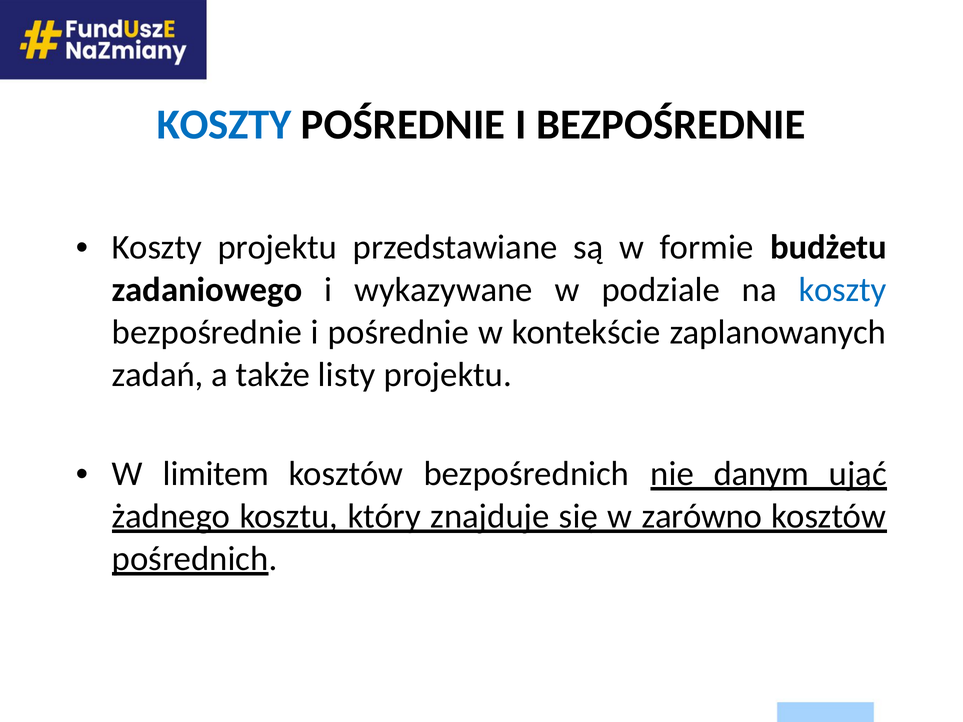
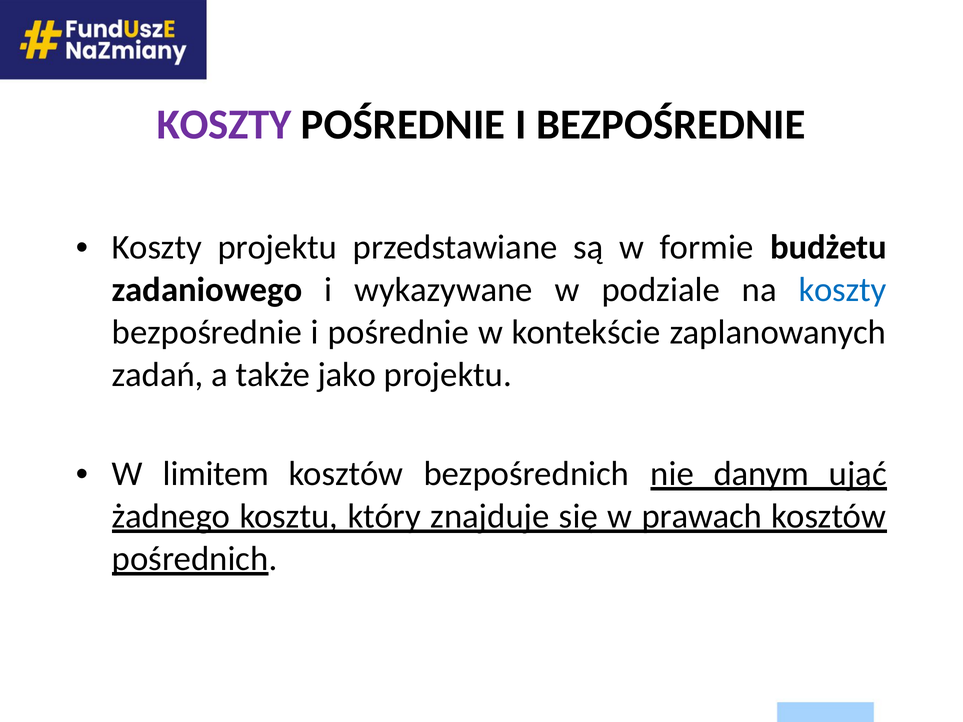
KOSZTY at (224, 125) colour: blue -> purple
listy: listy -> jako
zarówno: zarówno -> prawach
